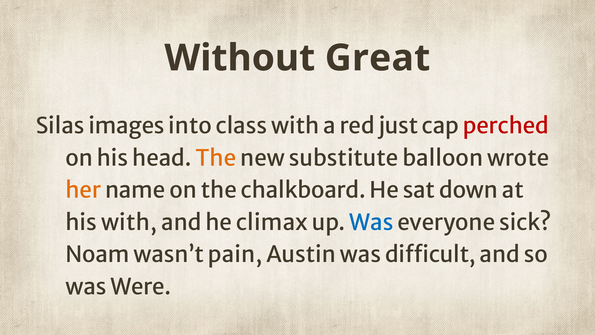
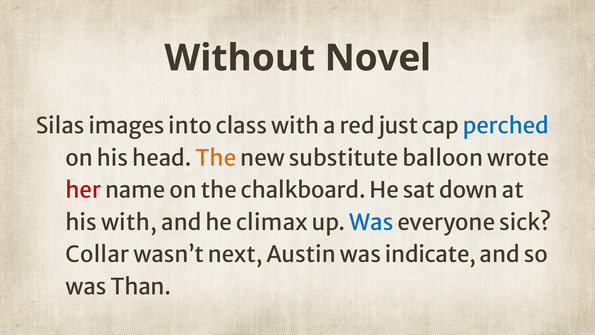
Great: Great -> Novel
perched colour: red -> blue
her colour: orange -> red
Noam: Noam -> Collar
pain: pain -> next
difficult: difficult -> indicate
Were: Were -> Than
